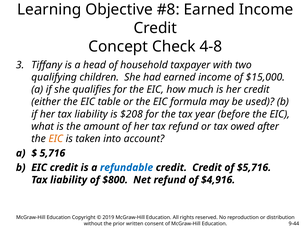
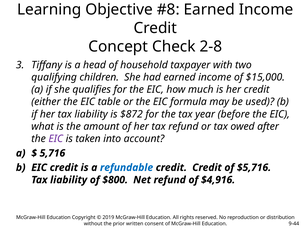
4-8: 4-8 -> 2-8
$208: $208 -> $872
EIC at (56, 139) colour: orange -> purple
